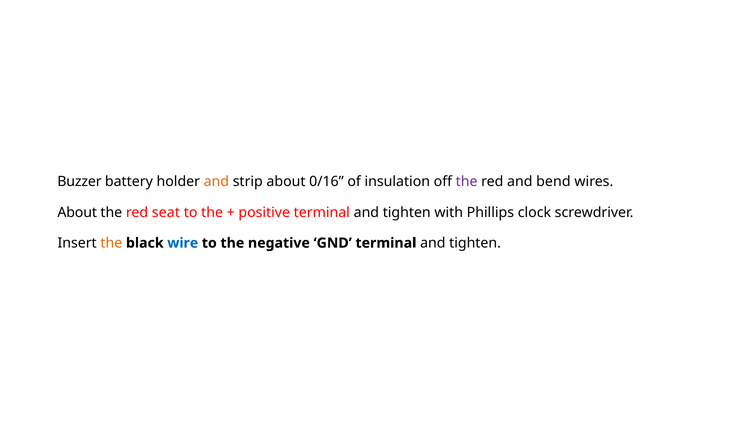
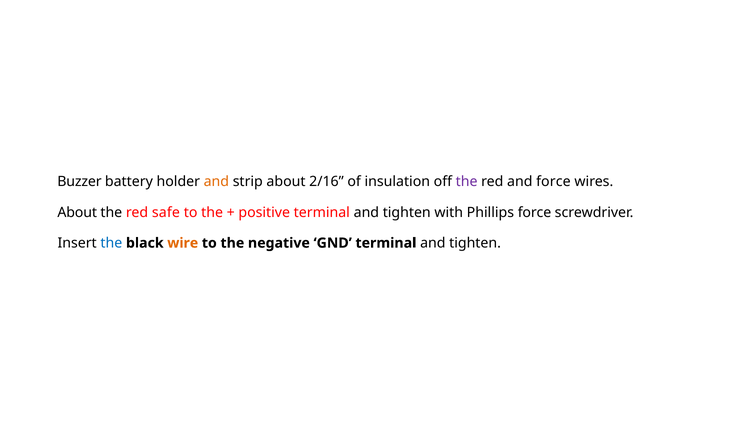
0/16: 0/16 -> 2/16
and bend: bend -> force
seat: seat -> safe
Phillips clock: clock -> force
the at (111, 243) colour: orange -> blue
wire colour: blue -> orange
